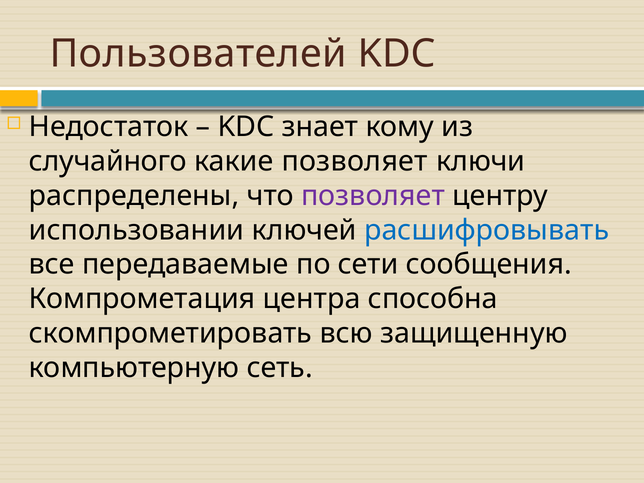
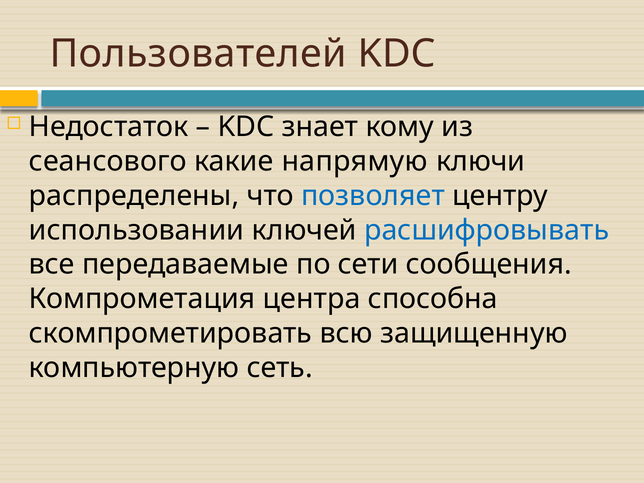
случайного: случайного -> сеансового
какие позволяет: позволяет -> напрямую
позволяет at (373, 196) colour: purple -> blue
